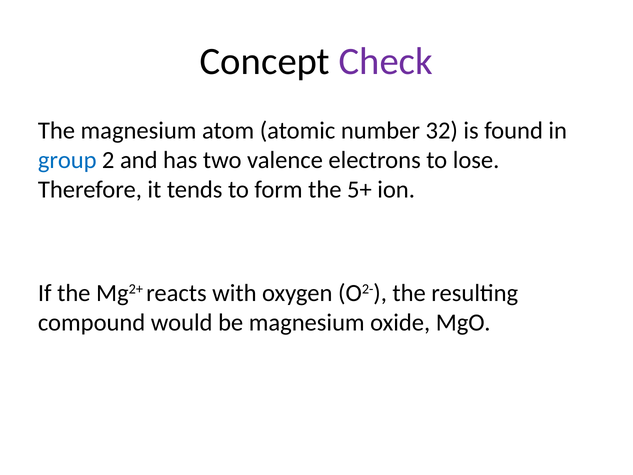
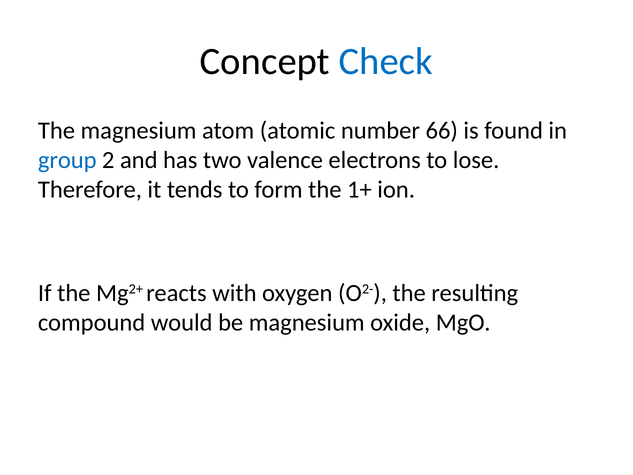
Check colour: purple -> blue
32: 32 -> 66
5+: 5+ -> 1+
